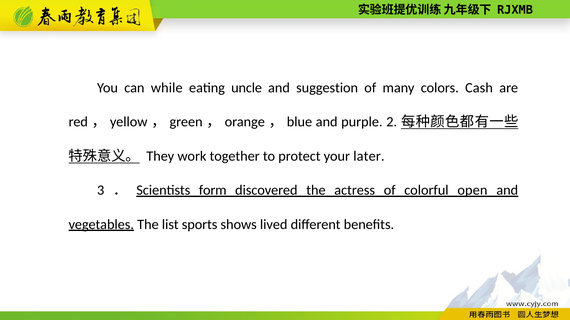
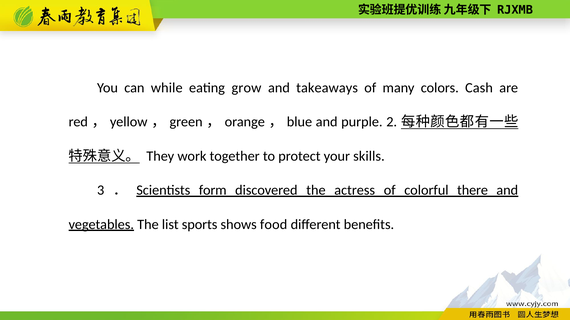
uncle: uncle -> grow
suggestion: suggestion -> takeaways
later: later -> skills
open: open -> there
lived: lived -> food
